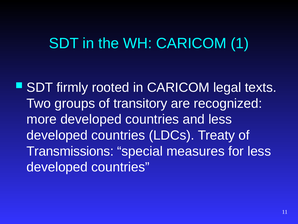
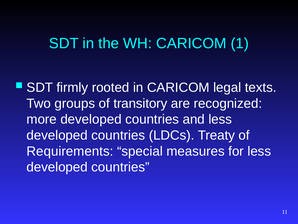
Transmissions: Transmissions -> Requirements
